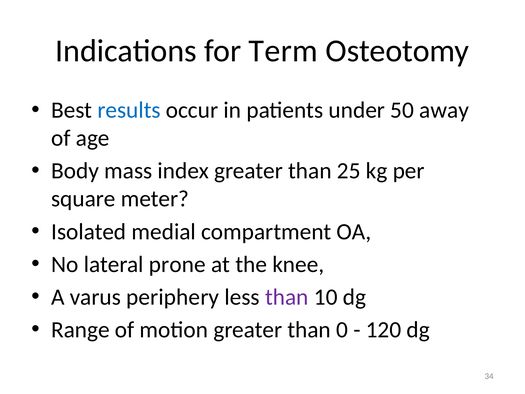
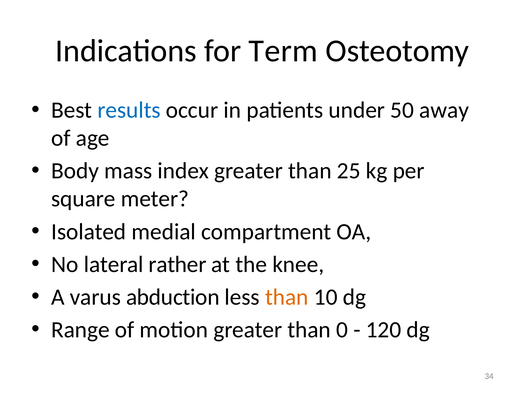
prone: prone -> rather
periphery: periphery -> abduction
than at (287, 297) colour: purple -> orange
